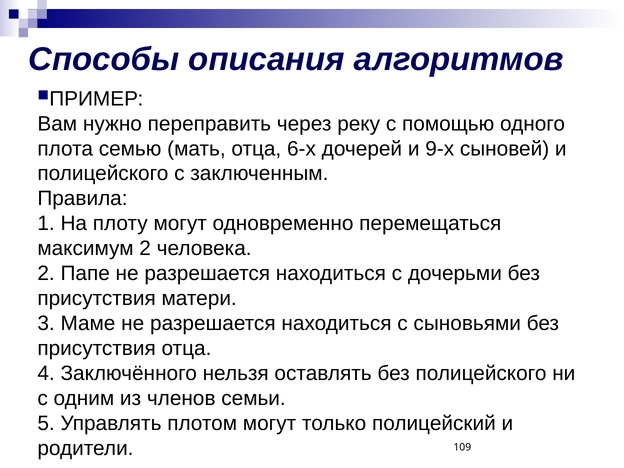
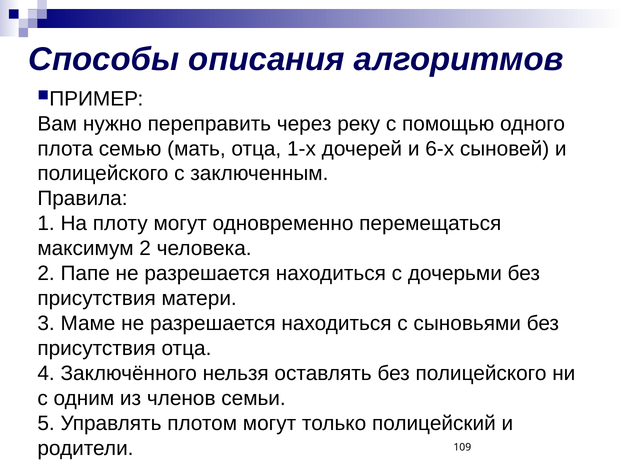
6-х: 6-х -> 1-х
9-х: 9-х -> 6-х
